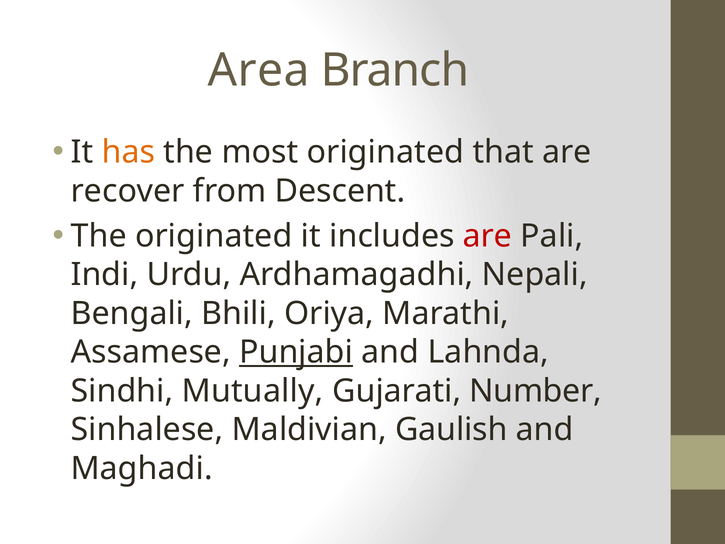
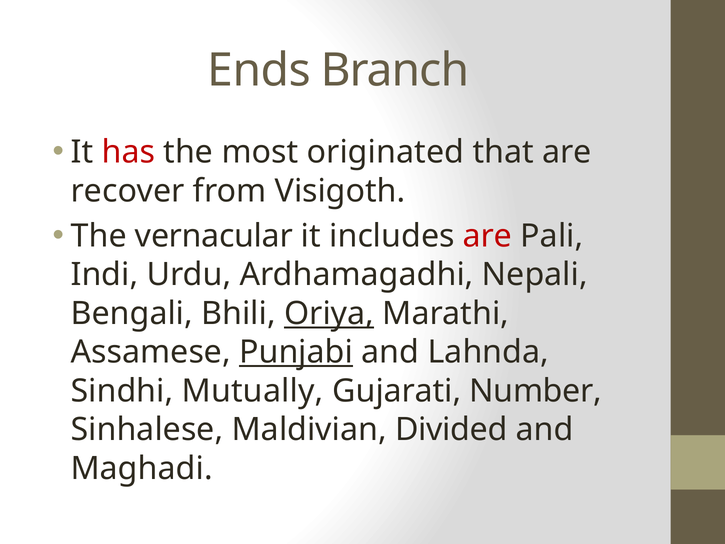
Area: Area -> Ends
has colour: orange -> red
Descent: Descent -> Visigoth
The originated: originated -> vernacular
Oriya underline: none -> present
Gaulish: Gaulish -> Divided
